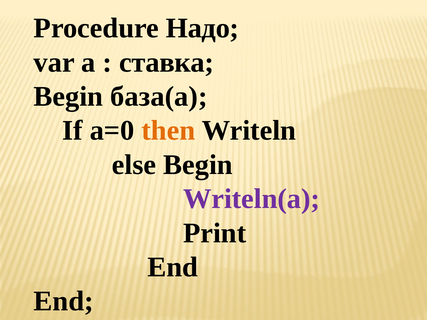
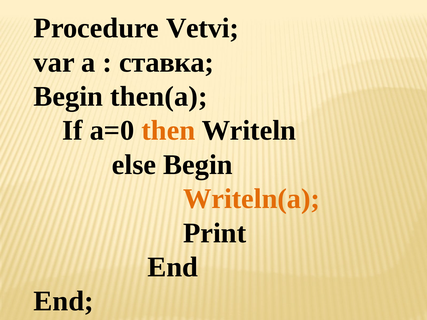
Надо: Надо -> Vetvi
база(a: база(a -> then(a
Writeln(a colour: purple -> orange
